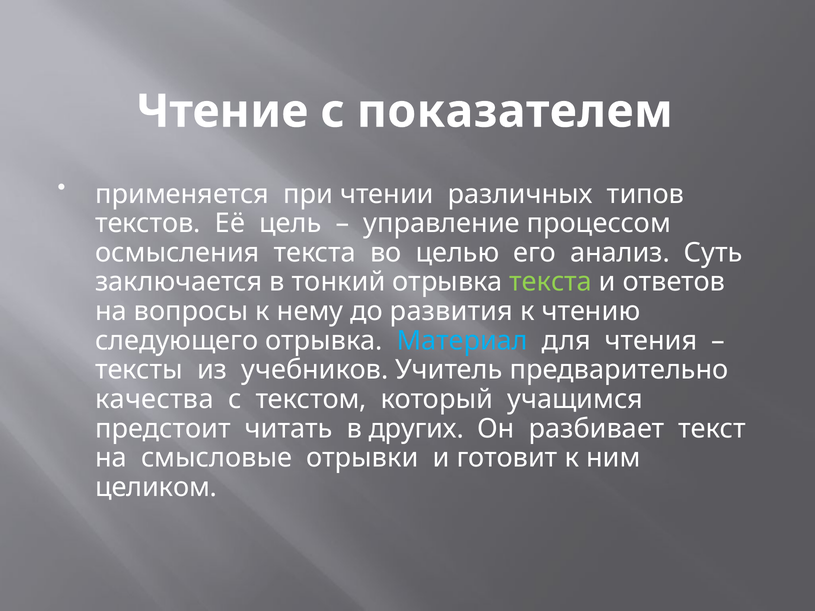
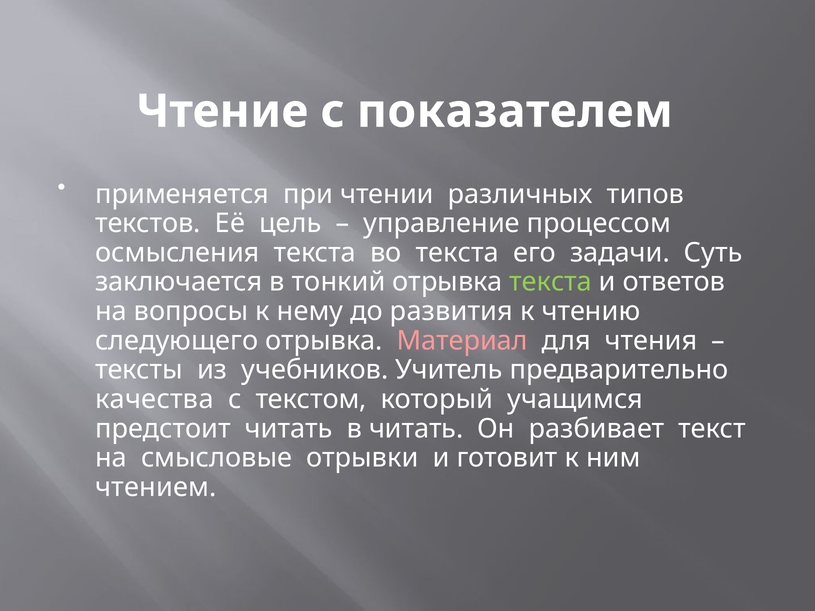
во целью: целью -> текста
анализ: анализ -> задачи
Материал colour: light blue -> pink
в других: других -> читать
целиком: целиком -> чтением
